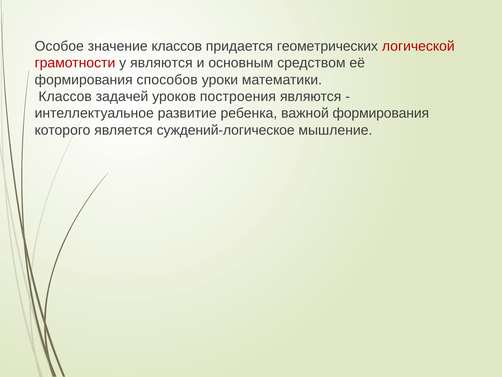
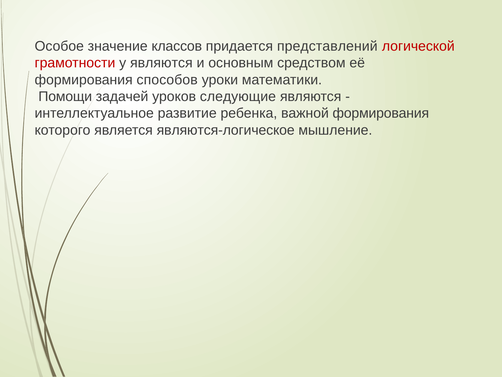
геометрических: геометрических -> представлений
Классов at (65, 96): Классов -> Помощи
построения: построения -> следующие
суждений-логическое: суждений-логическое -> являются-логическое
